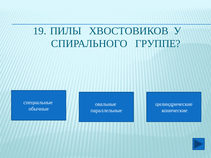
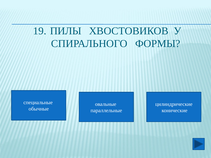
ГРУППЕ: ГРУППЕ -> ФОРМЫ
